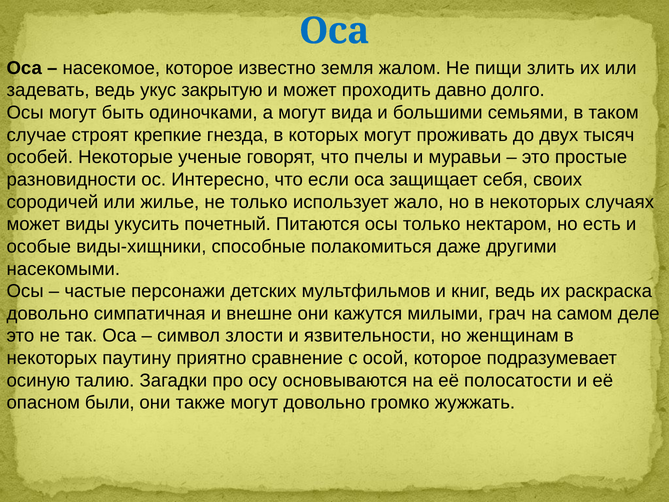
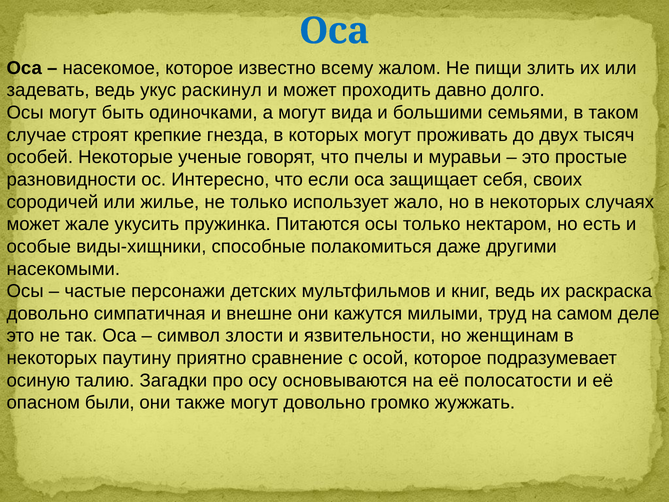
земля: земля -> всему
закрытую: закрытую -> раскинул
виды: виды -> жале
почетный: почетный -> пружинка
грач: грач -> труд
